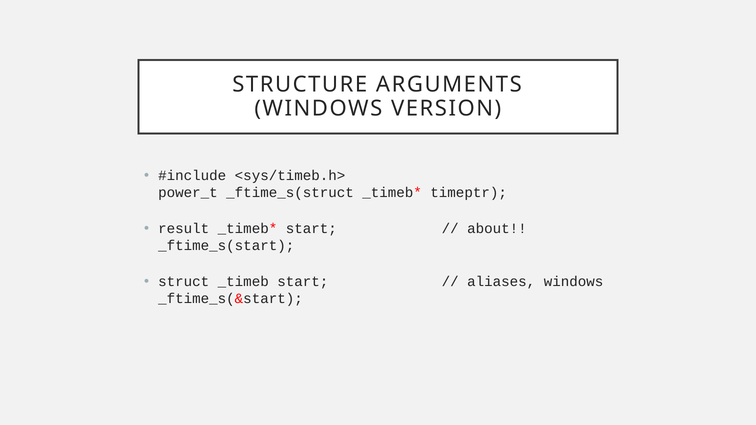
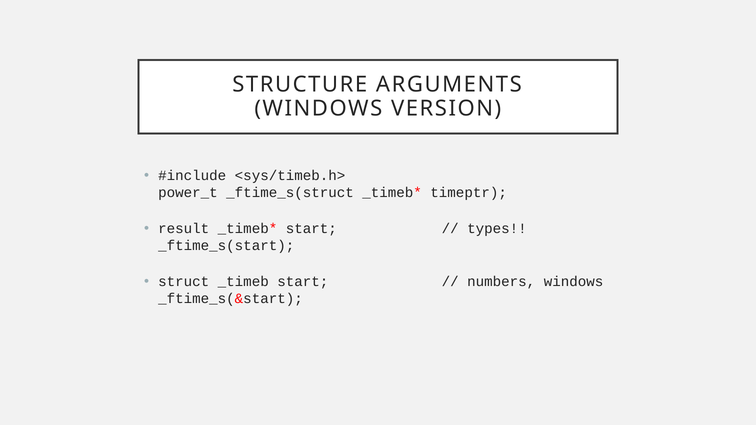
about: about -> types
aliases: aliases -> numbers
